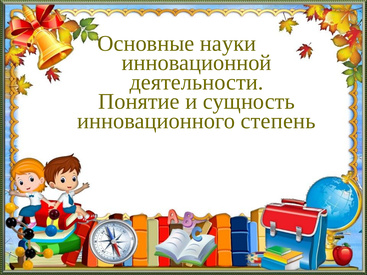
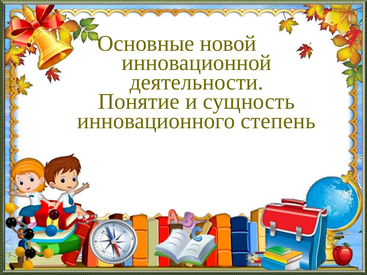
науки: науки -> новой
